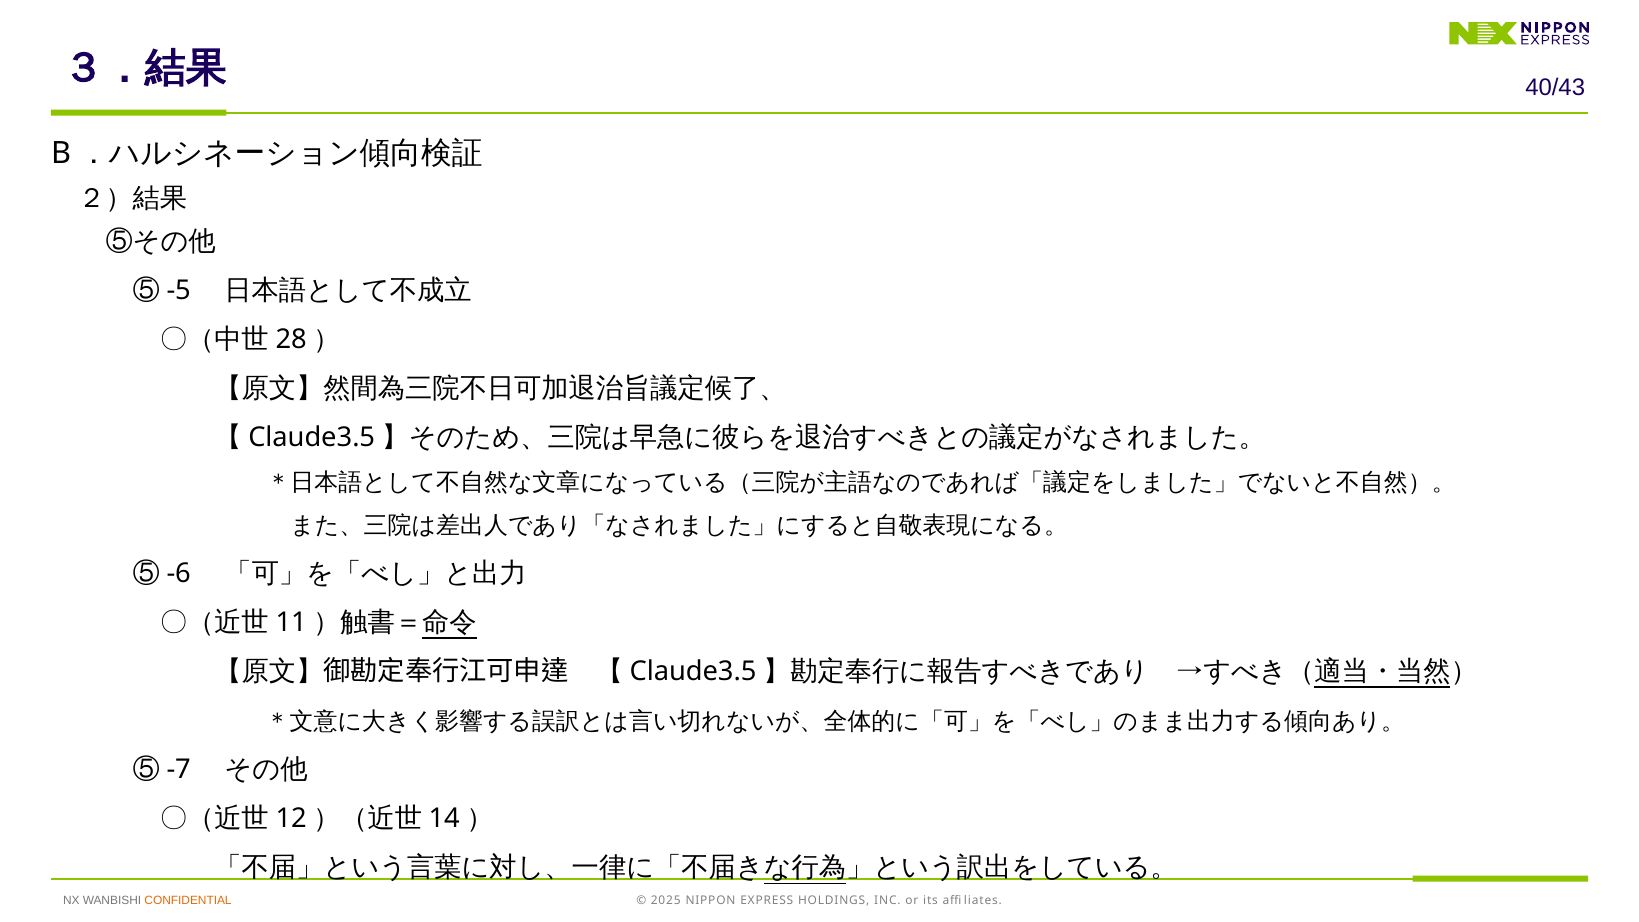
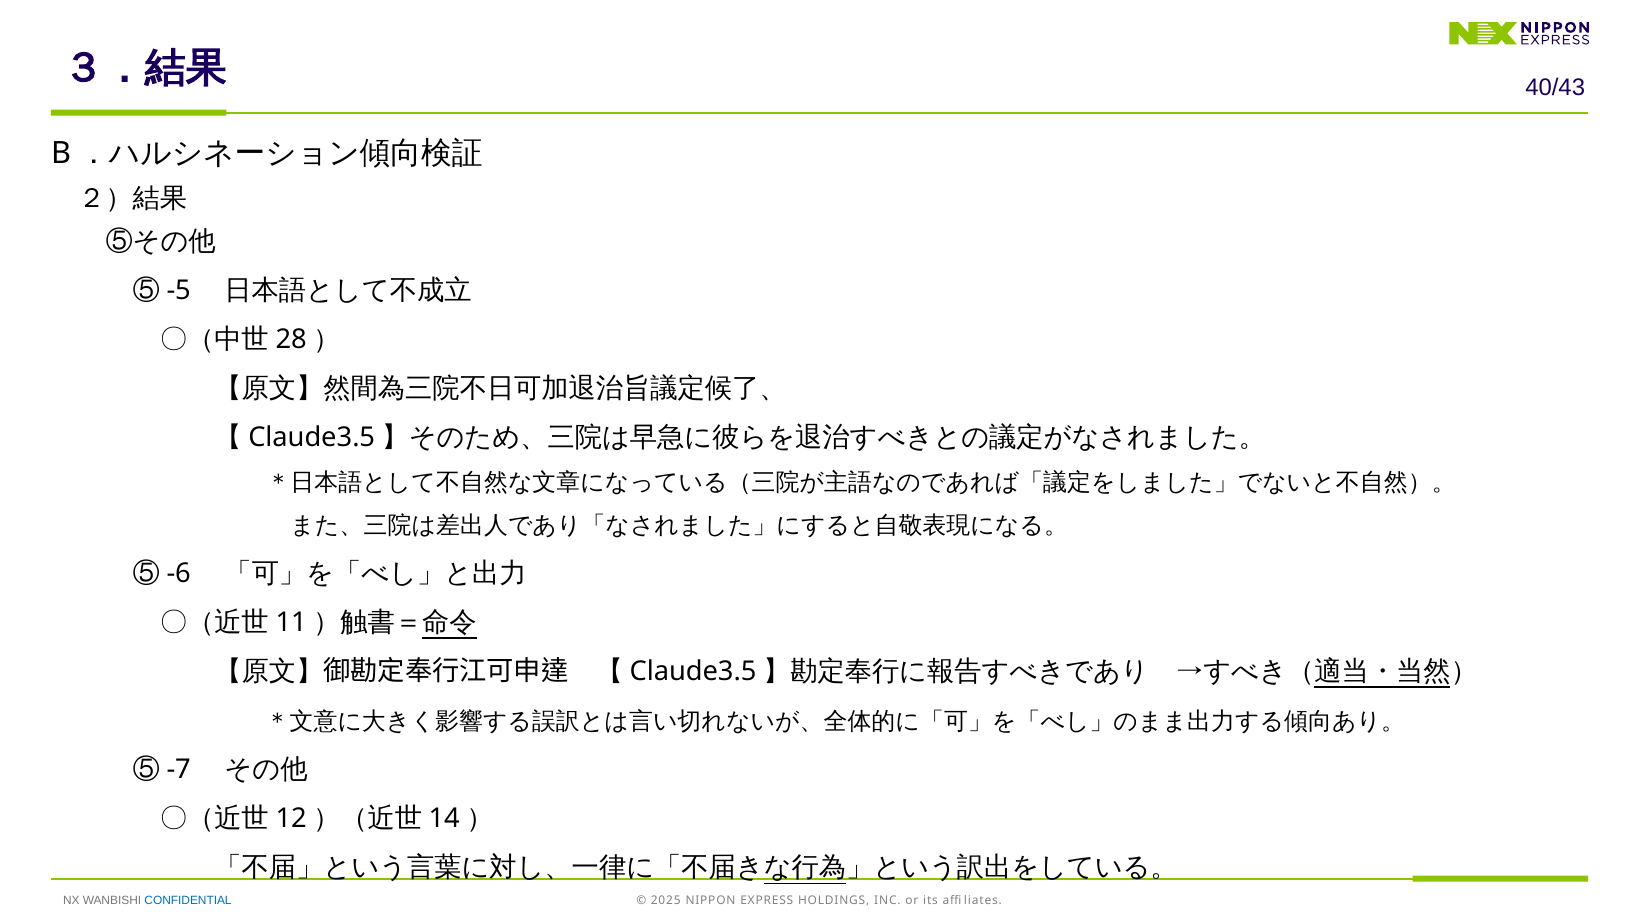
CONFIDENTIAL colour: orange -> blue
